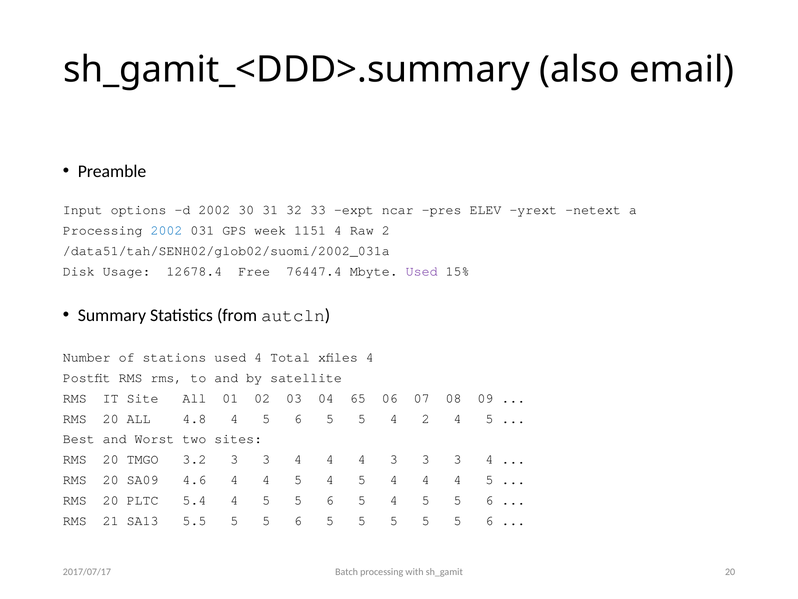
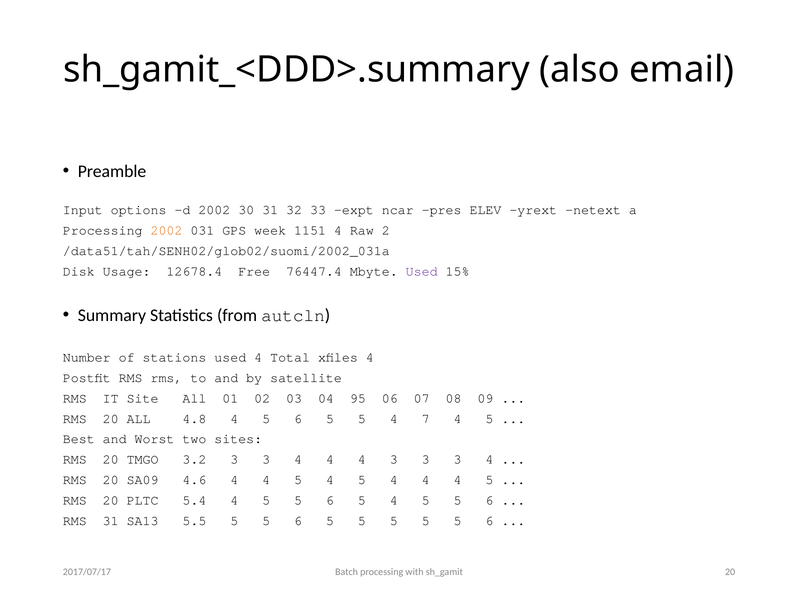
2002 at (166, 230) colour: blue -> orange
65: 65 -> 95
4 2: 2 -> 7
RMS 21: 21 -> 31
